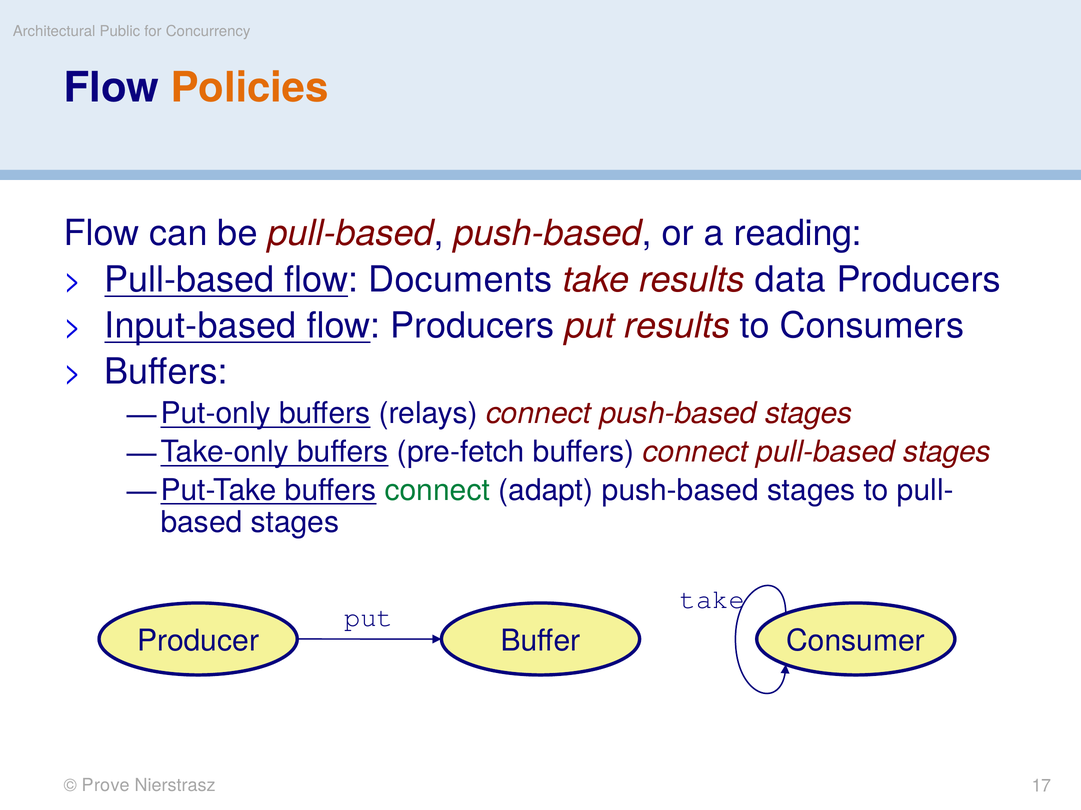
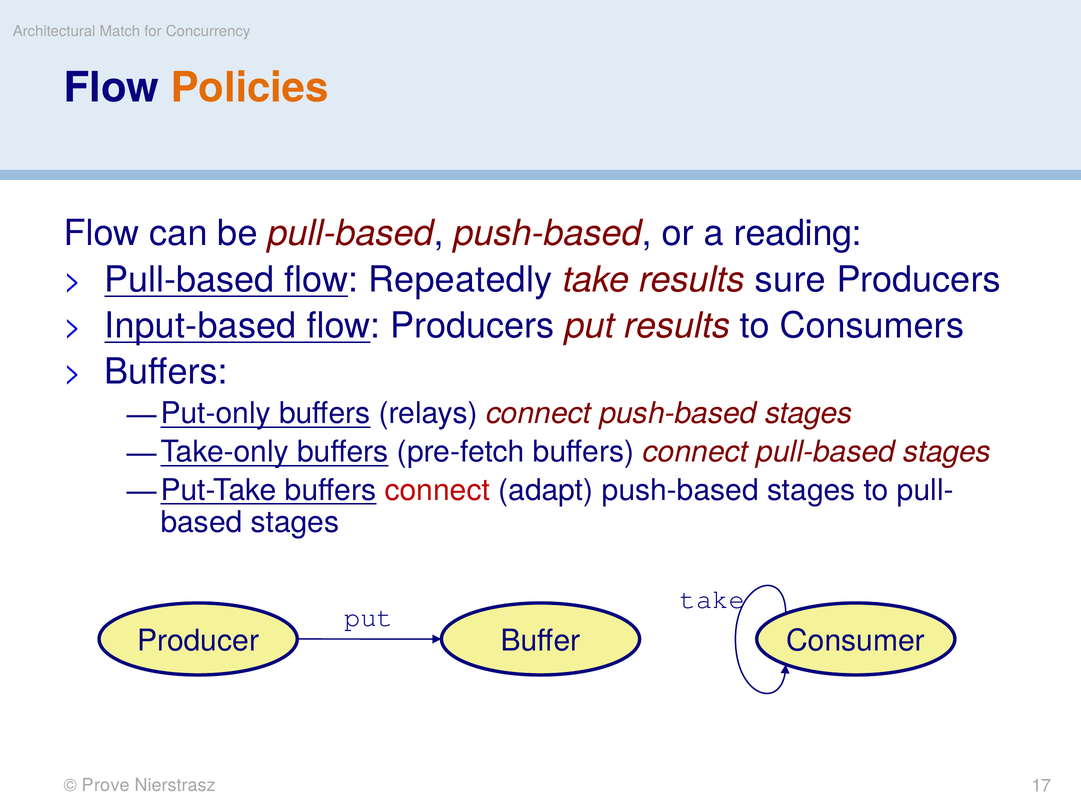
Public: Public -> Match
Documents: Documents -> Repeatedly
data: data -> sure
connect at (437, 491) colour: green -> red
